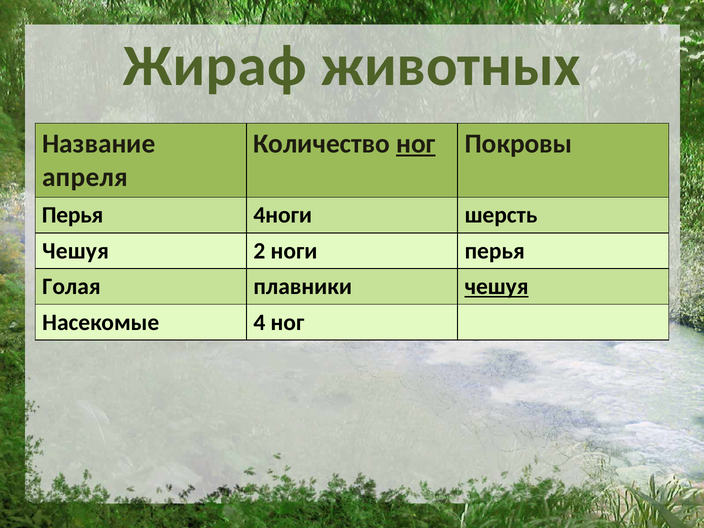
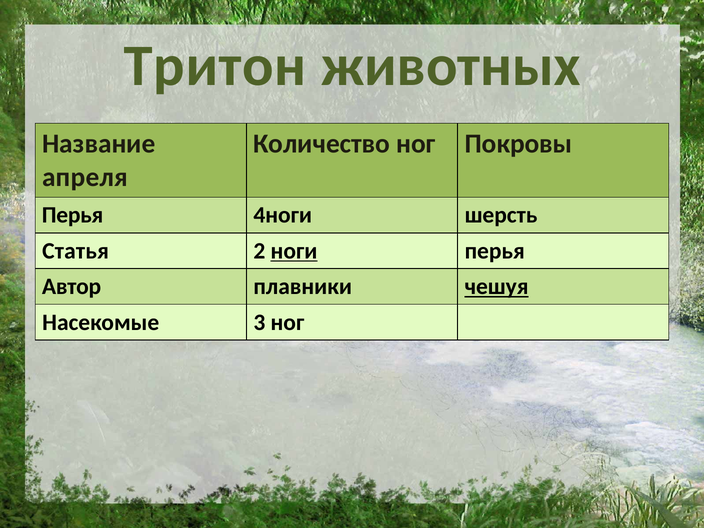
Жираф: Жираф -> Тритон
ног at (416, 144) underline: present -> none
Чешуя at (76, 251): Чешуя -> Статья
ноги underline: none -> present
Голая: Голая -> Автор
4: 4 -> 3
